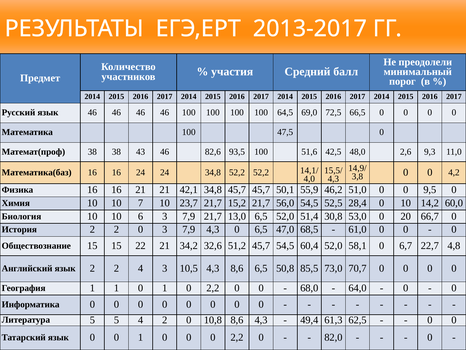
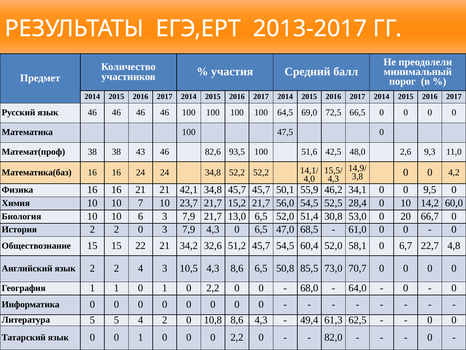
51,0: 51,0 -> 34,1
